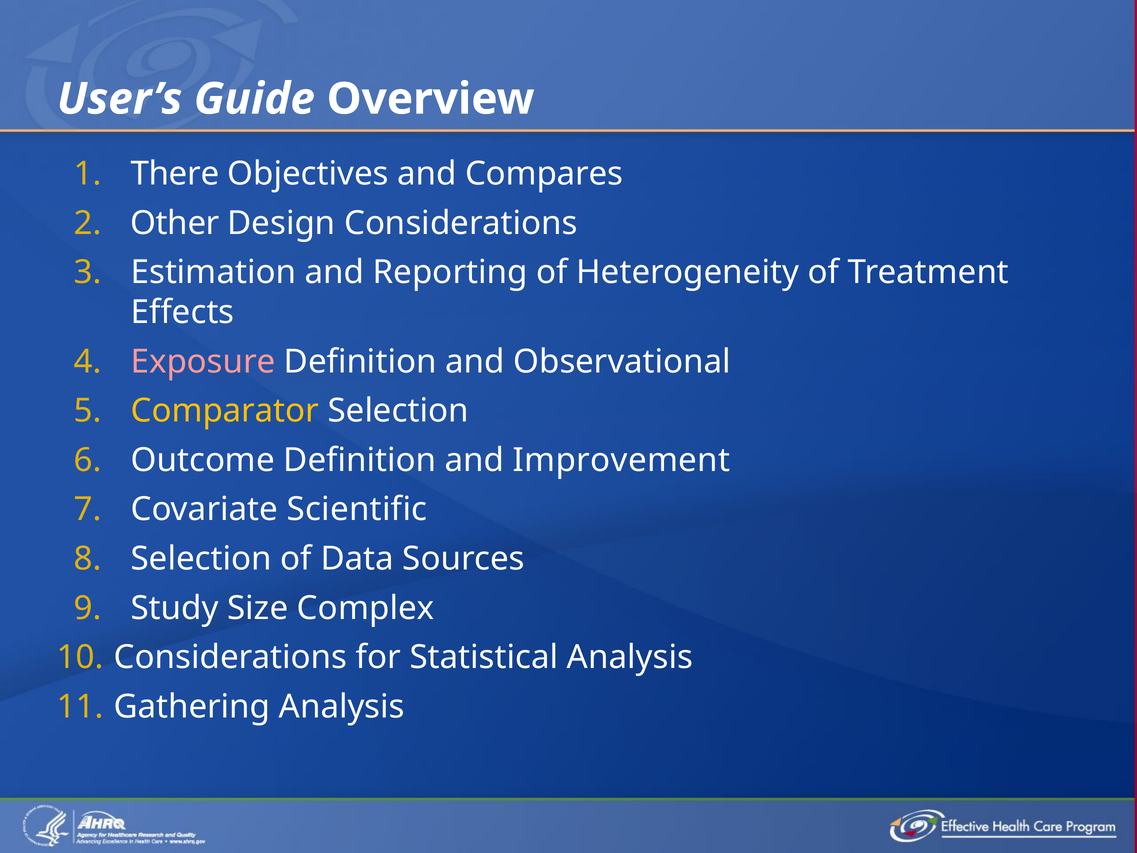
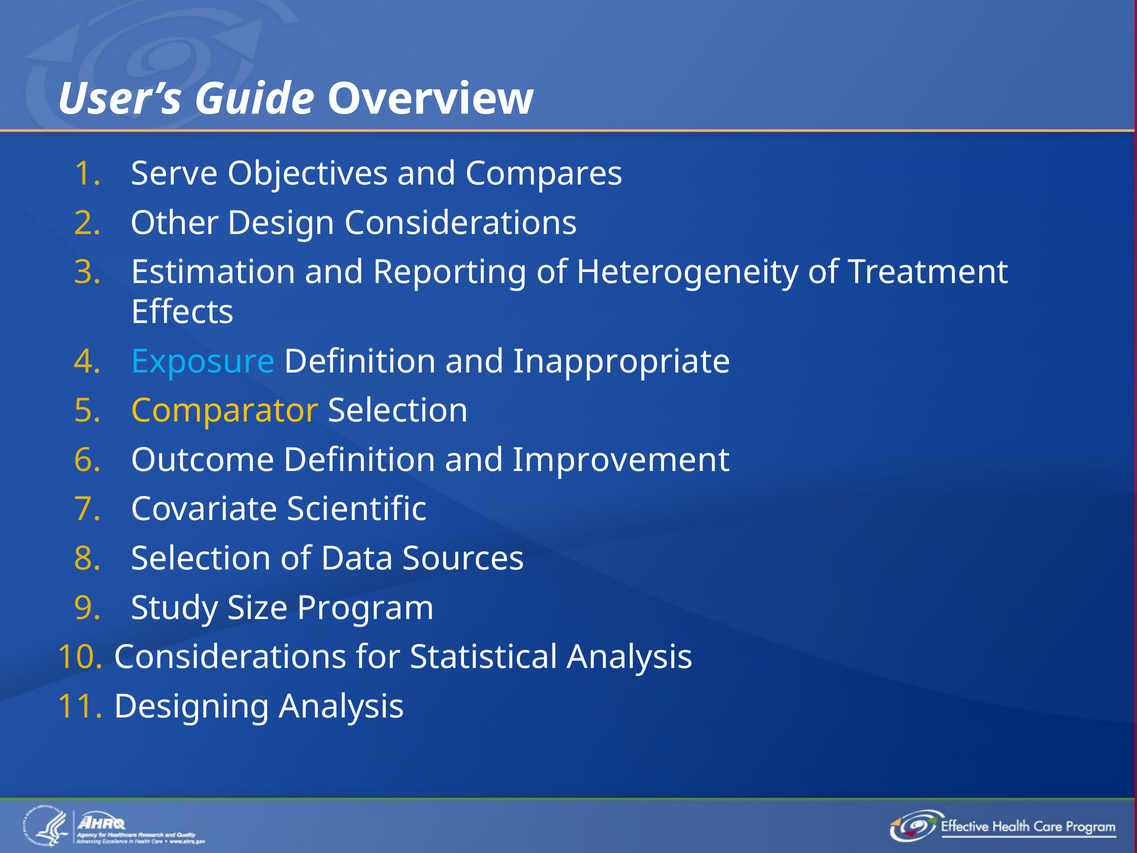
There: There -> Serve
Exposure colour: pink -> light blue
Observational: Observational -> Inappropriate
Complex: Complex -> Program
Gathering: Gathering -> Designing
